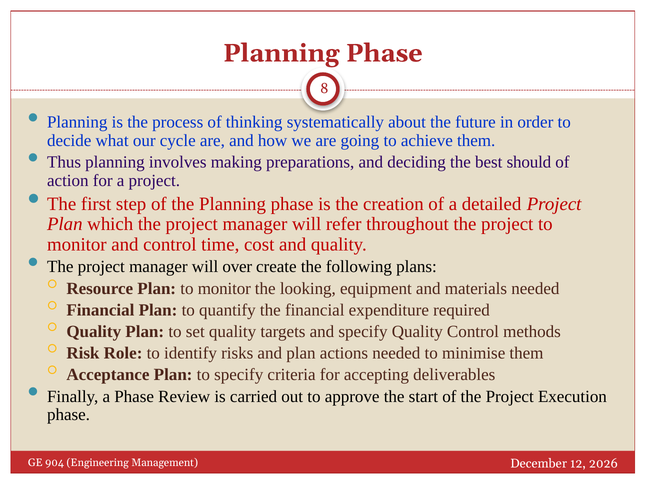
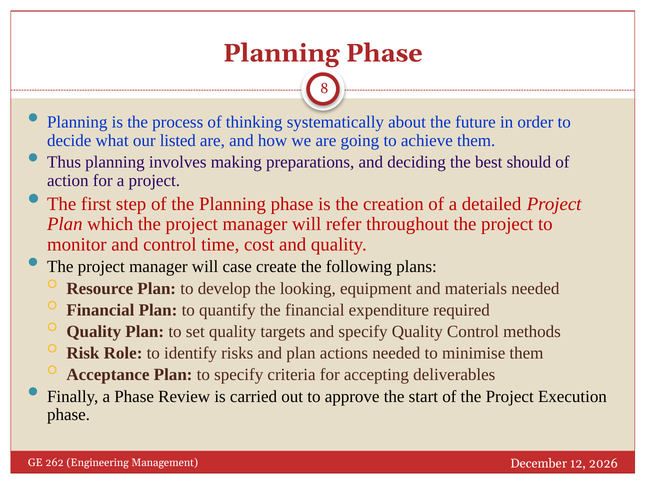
cycle: cycle -> listed
over: over -> case
Plan to monitor: monitor -> develop
904: 904 -> 262
